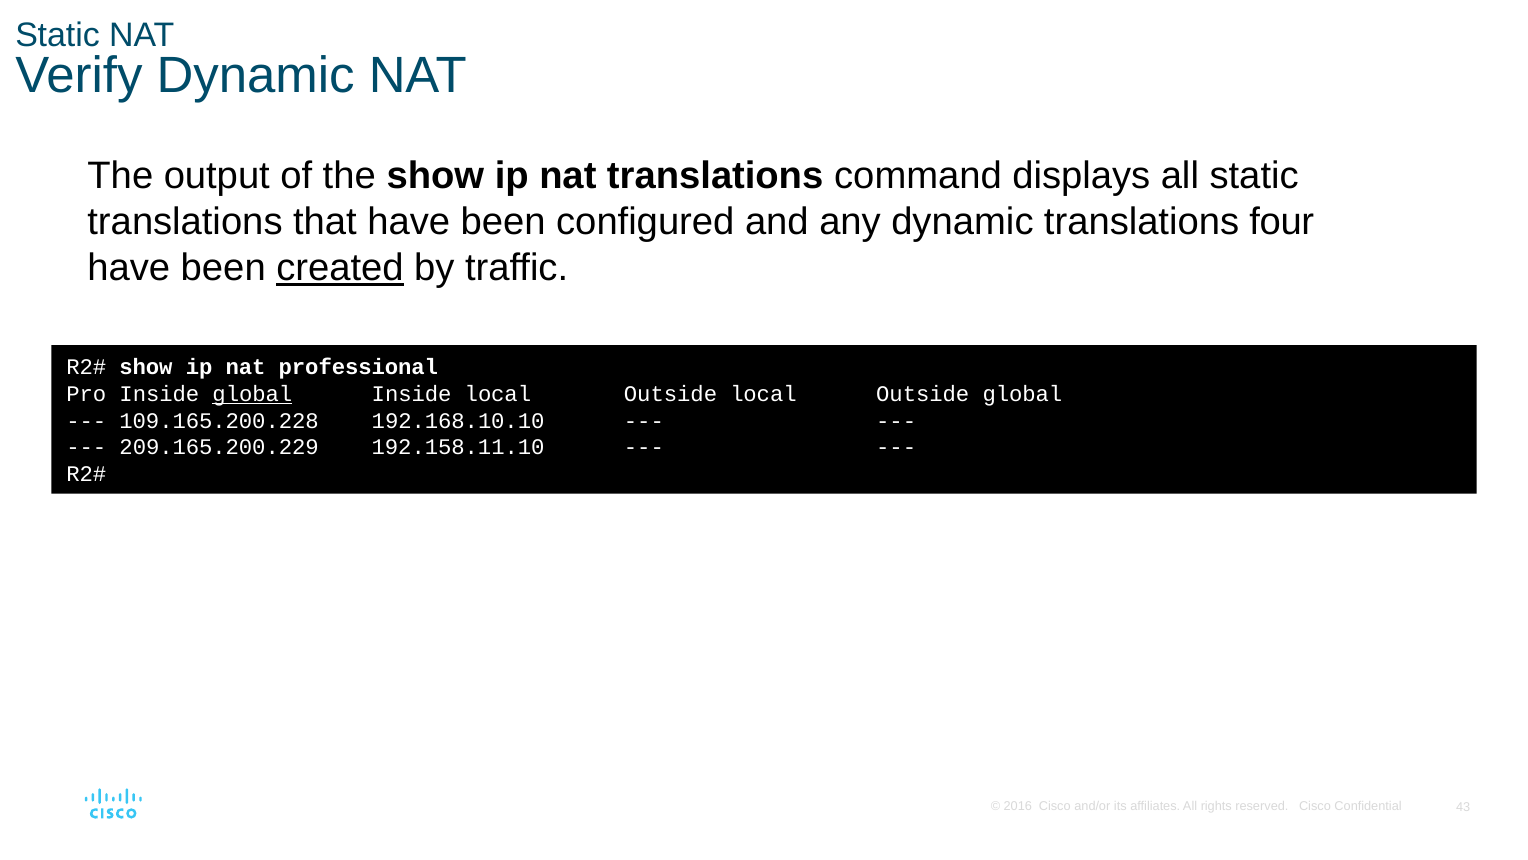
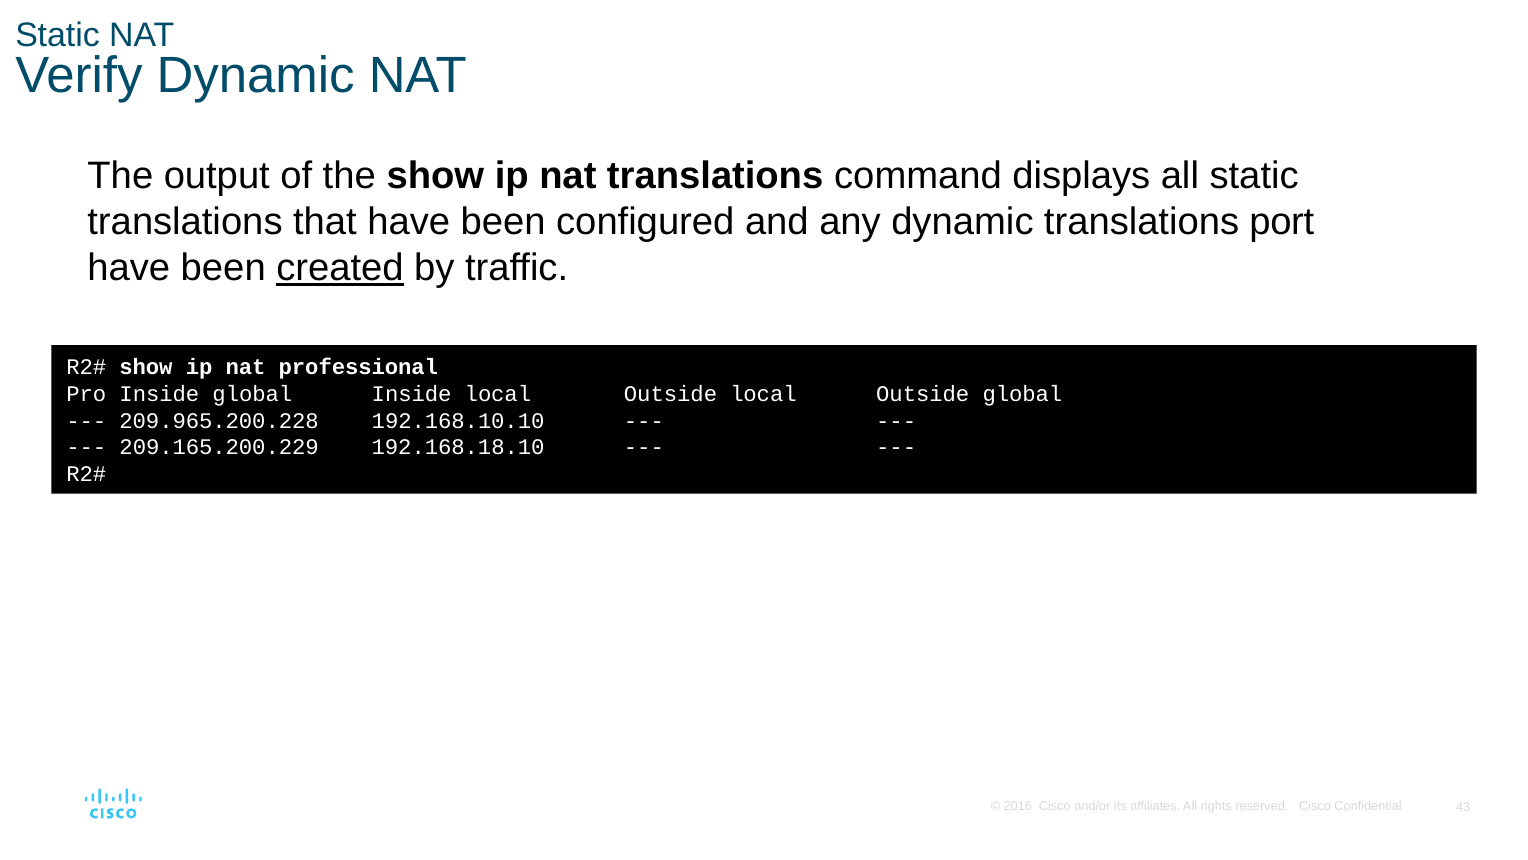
four: four -> port
global at (252, 394) underline: present -> none
109.165.200.228: 109.165.200.228 -> 209.965.200.228
192.158.11.10: 192.158.11.10 -> 192.168.18.10
